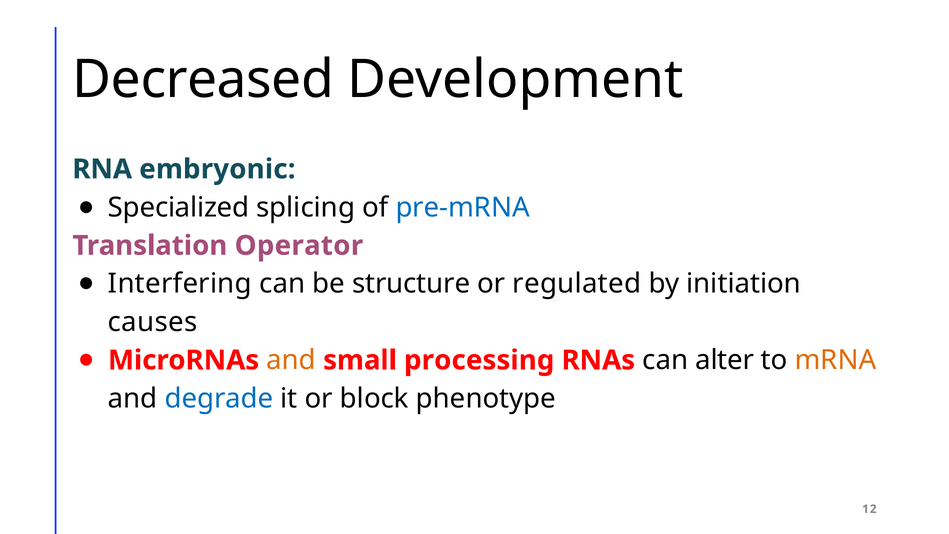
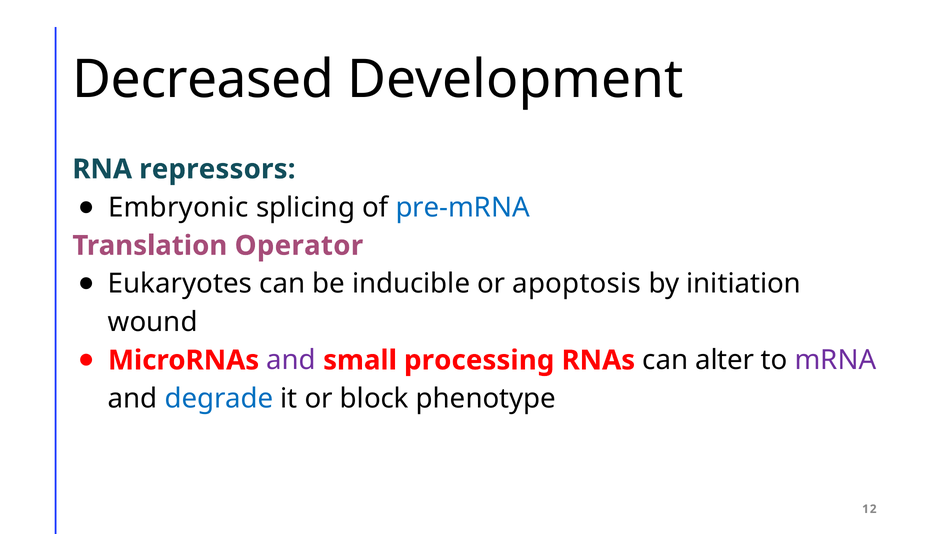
embryonic: embryonic -> repressors
Specialized: Specialized -> Embryonic
Interfering: Interfering -> Eukaryotes
structure: structure -> inducible
regulated: regulated -> apoptosis
causes: causes -> wound
and at (291, 360) colour: orange -> purple
mRNA colour: orange -> purple
